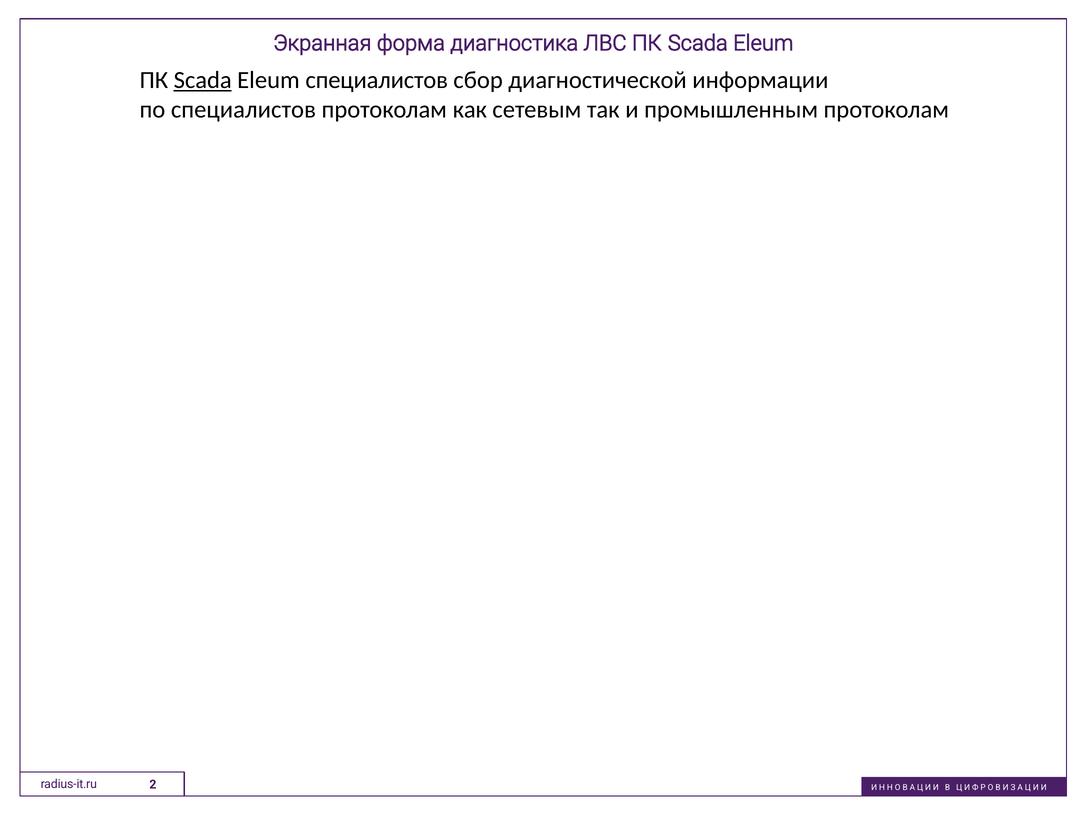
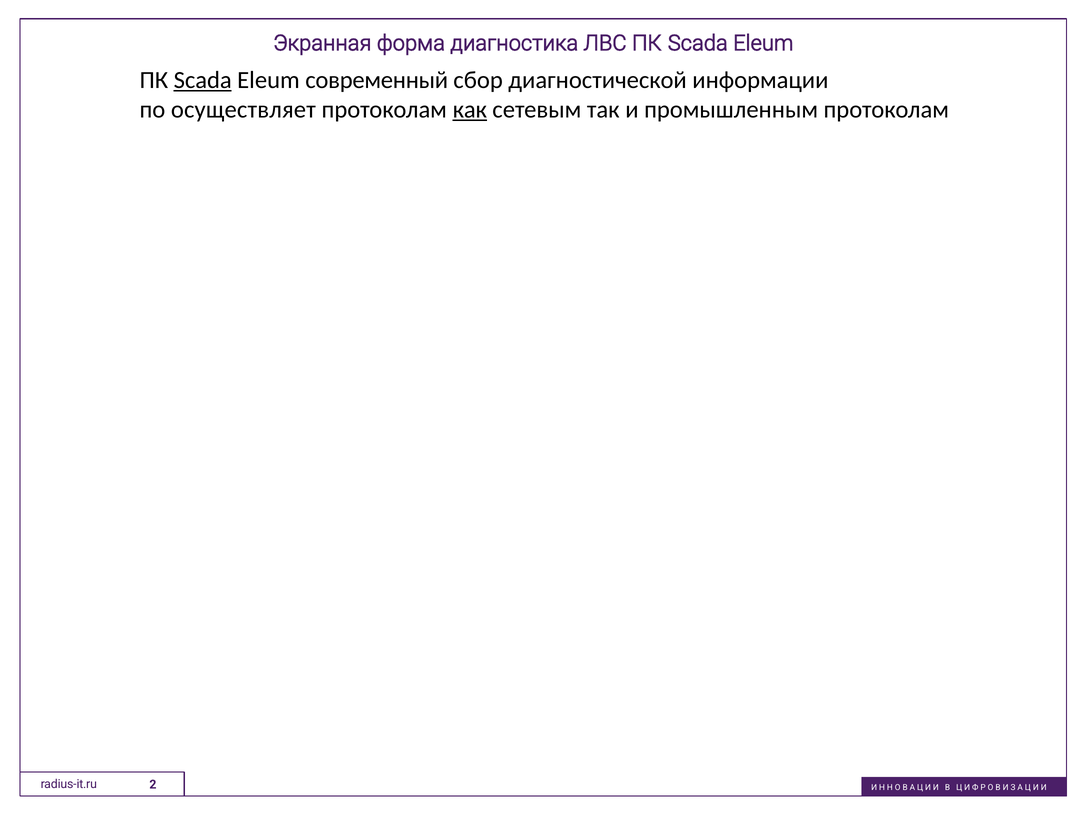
Eleum специалистов: специалистов -> современный
по специалистов: специалистов -> осуществляет
как underline: none -> present
